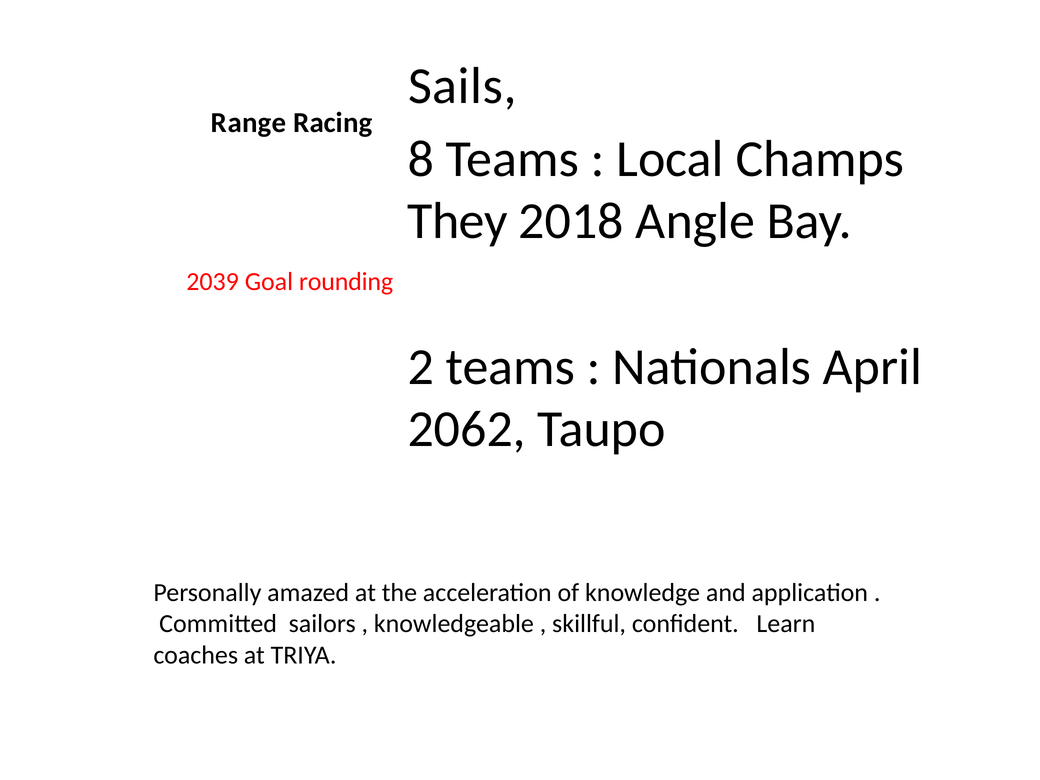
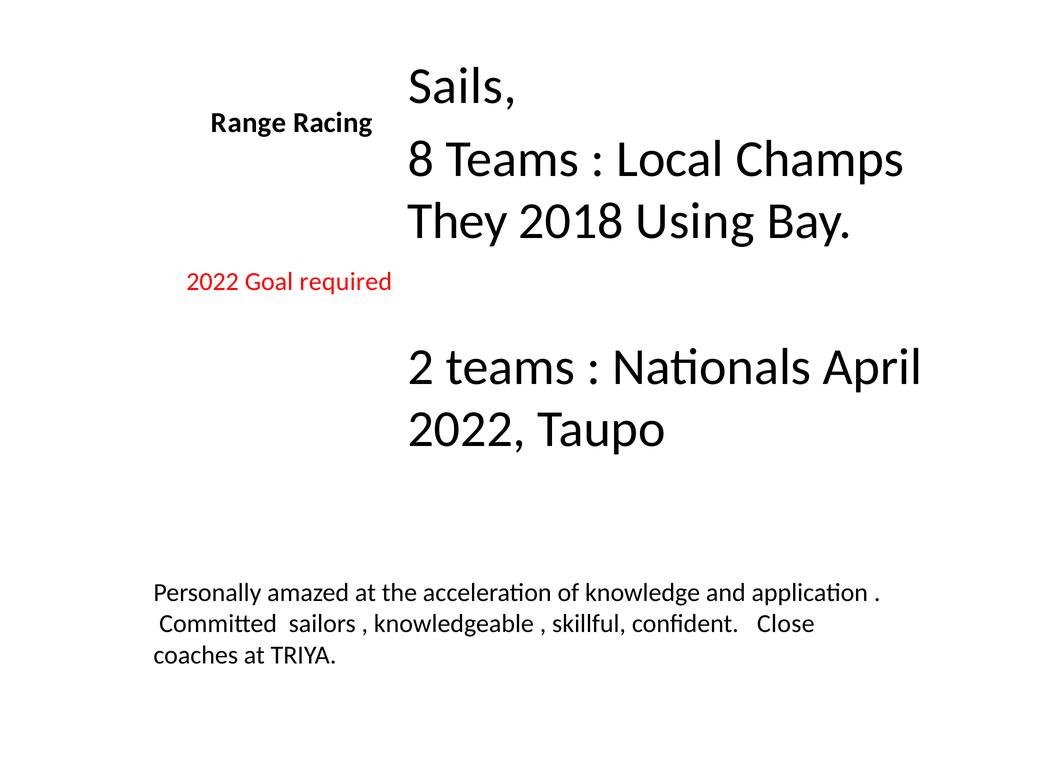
Angle: Angle -> Using
2039 at (213, 281): 2039 -> 2022
rounding: rounding -> required
2062 at (467, 429): 2062 -> 2022
Learn: Learn -> Close
